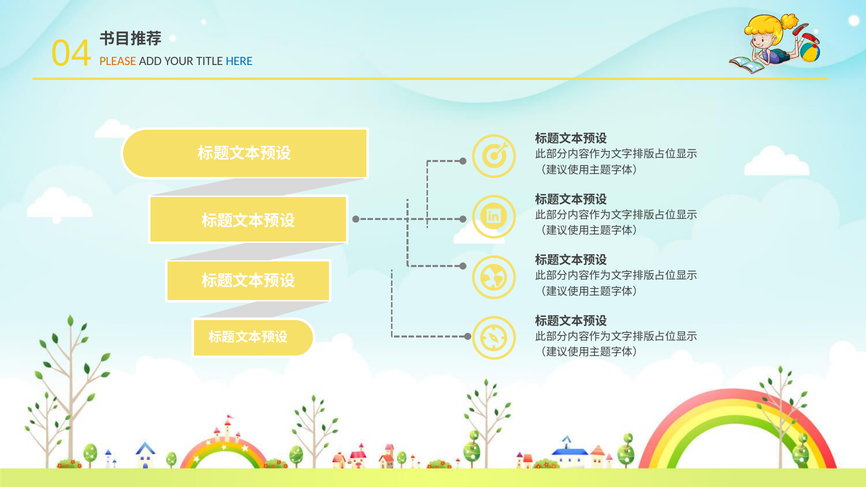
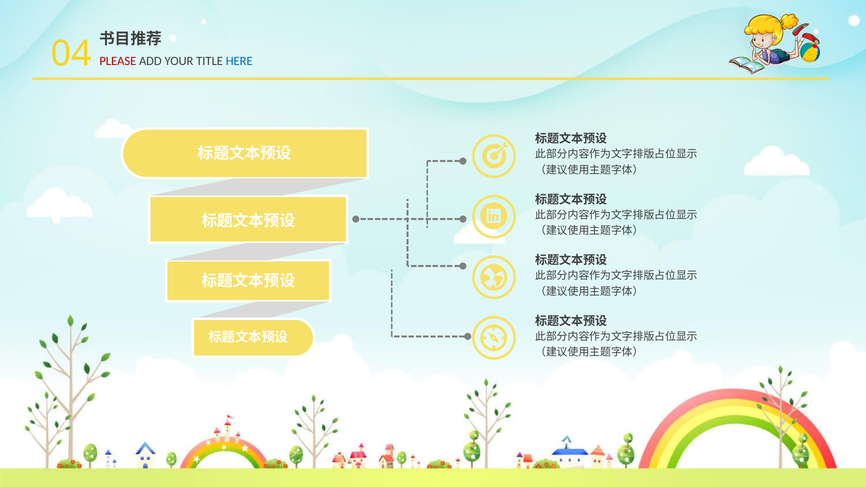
PLEASE colour: orange -> red
